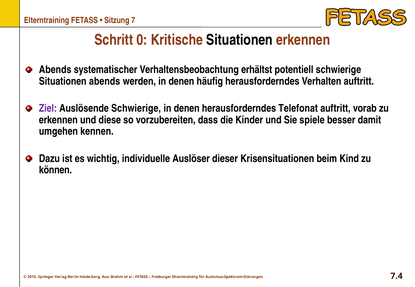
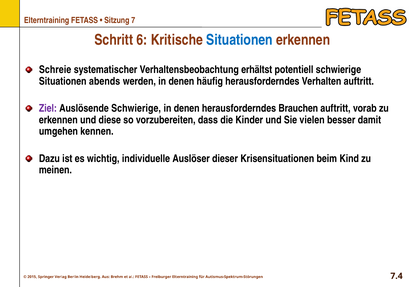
0: 0 -> 6
Situationen at (240, 40) colour: black -> blue
Abends at (55, 70): Abends -> Schreie
Telefonat: Telefonat -> Brauchen
spiele: spiele -> vielen
können: können -> meinen
